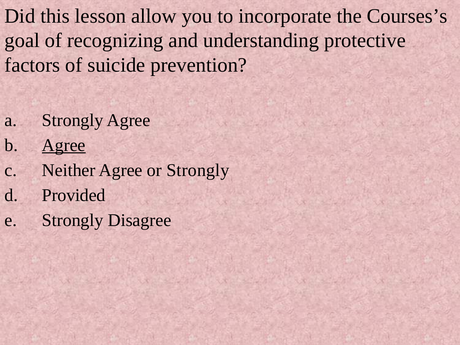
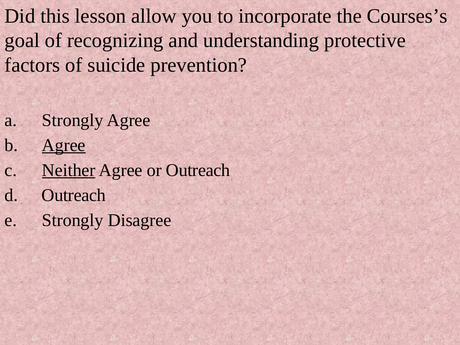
Neither underline: none -> present
or Strongly: Strongly -> Outreach
Provided at (74, 195): Provided -> Outreach
